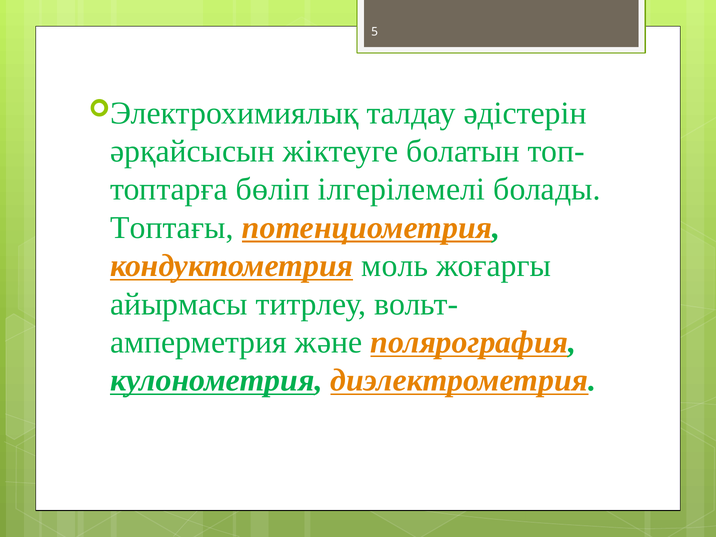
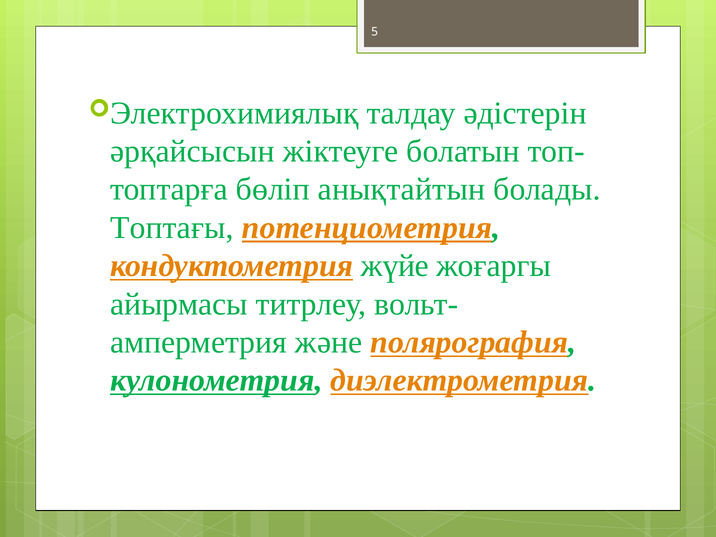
ілгерілемелі: ілгерілемелі -> анықтайтын
моль: моль -> жүйе
